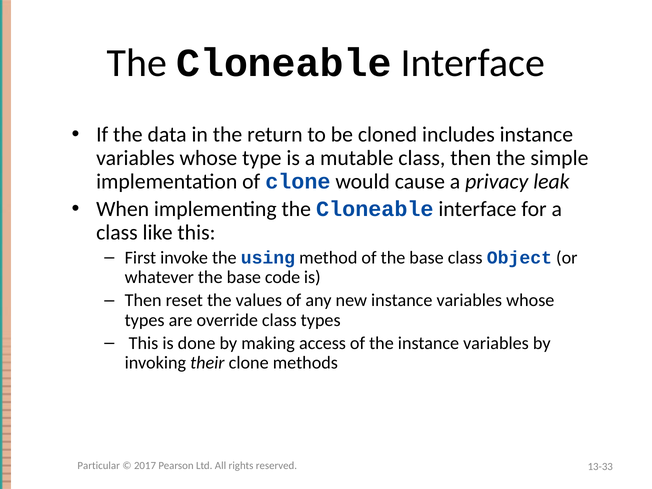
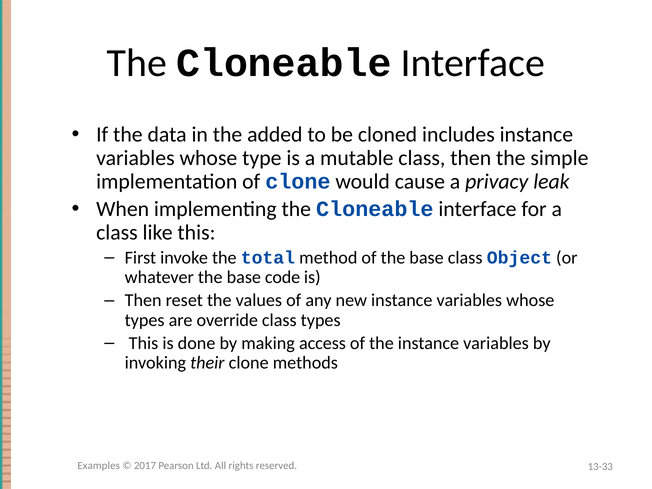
return: return -> added
using: using -> total
Particular: Particular -> Examples
